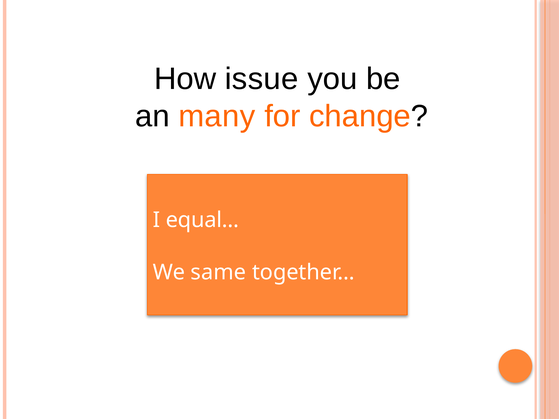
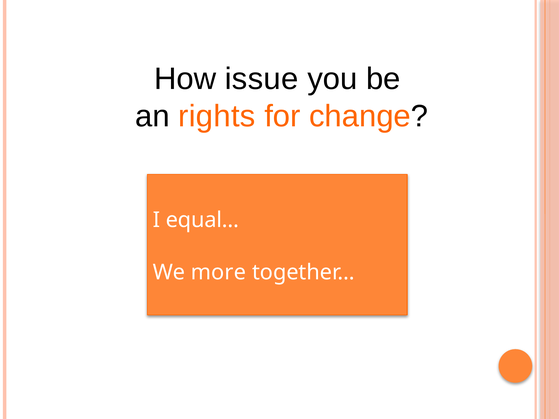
many: many -> rights
same: same -> more
